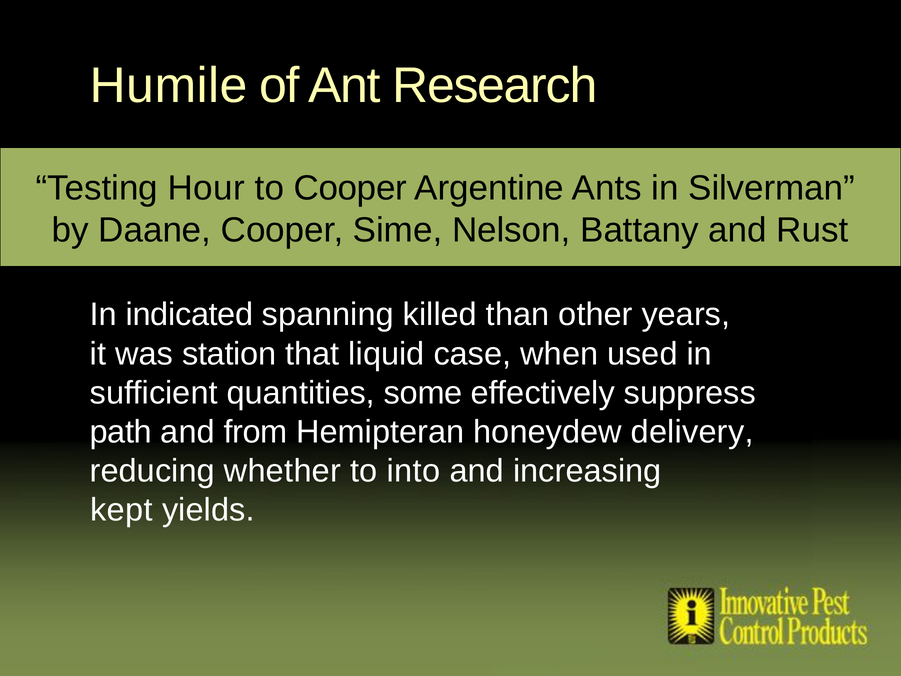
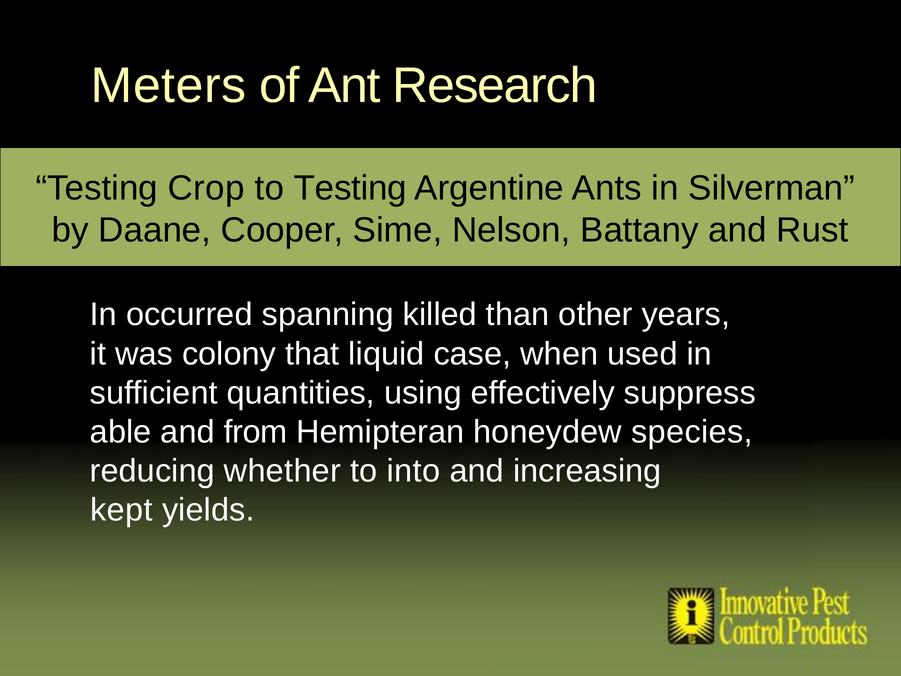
Humile: Humile -> Meters
Hour: Hour -> Crop
to Cooper: Cooper -> Testing
indicated: indicated -> occurred
station: station -> colony
some: some -> using
path: path -> able
delivery: delivery -> species
